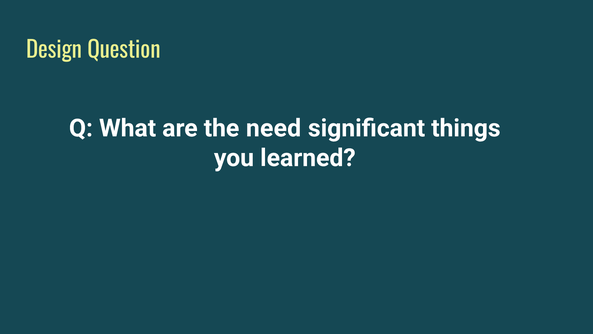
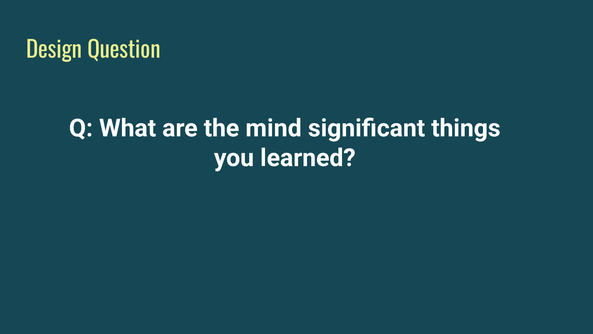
need: need -> mind
